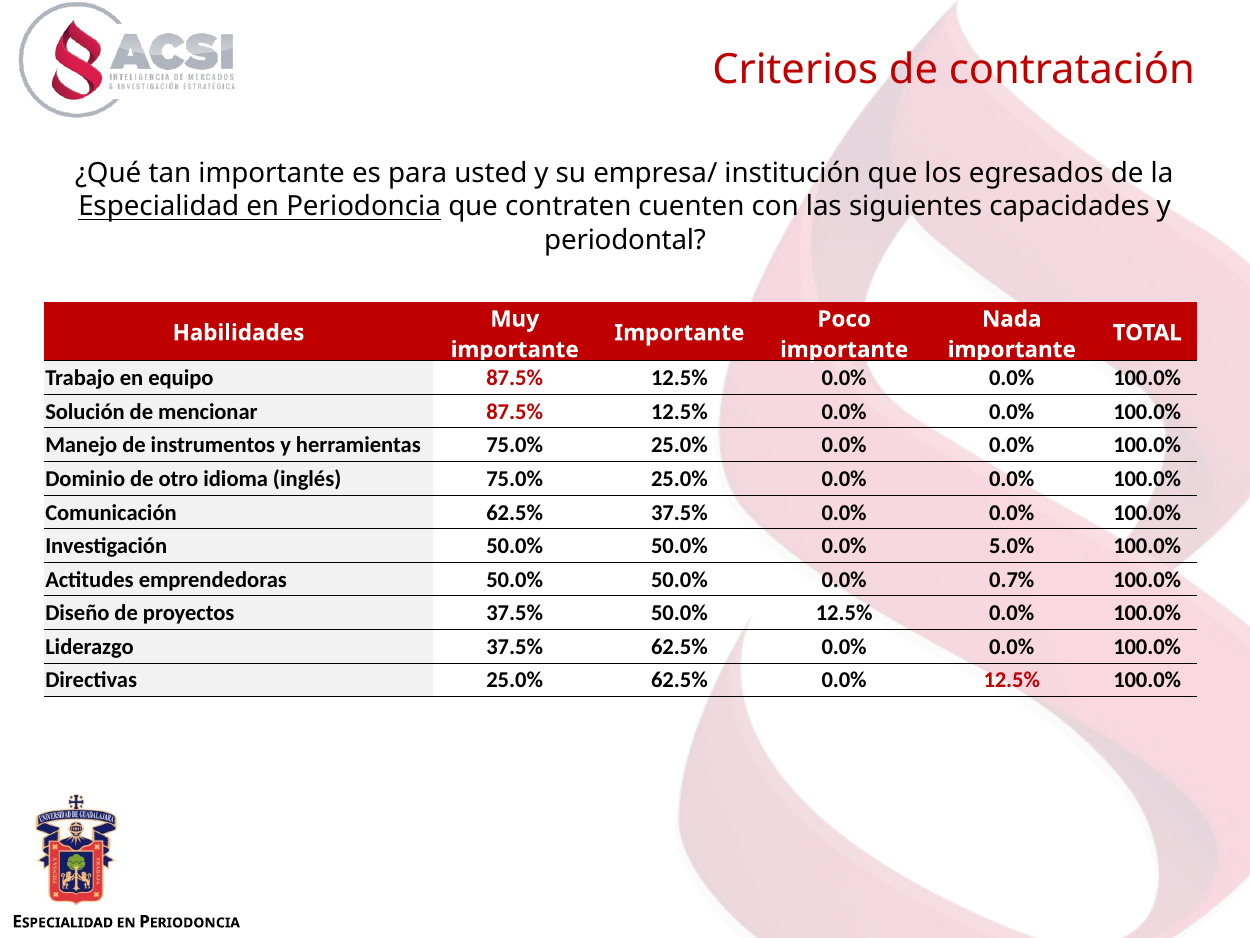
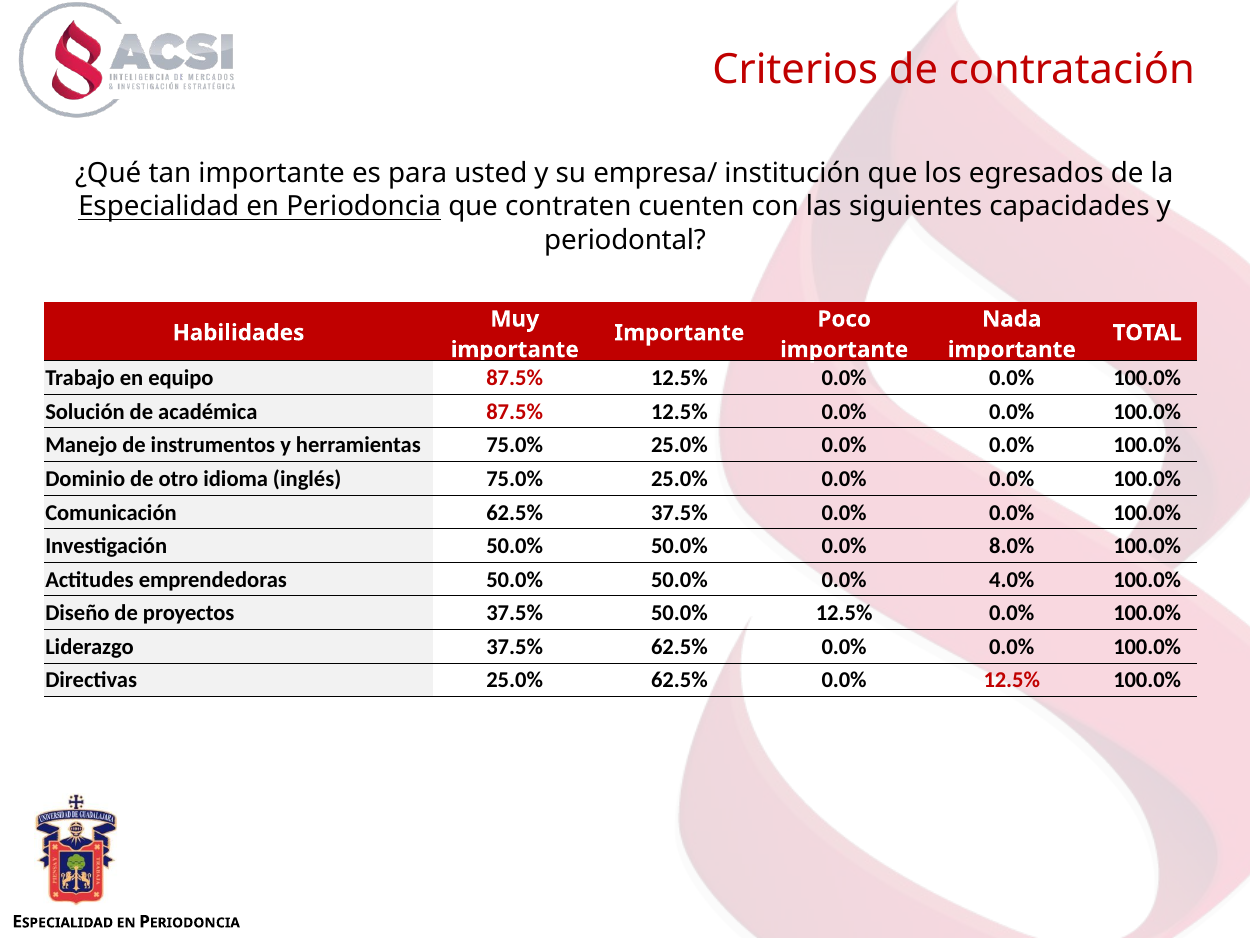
mencionar: mencionar -> académica
5.0%: 5.0% -> 8.0%
0.7%: 0.7% -> 4.0%
